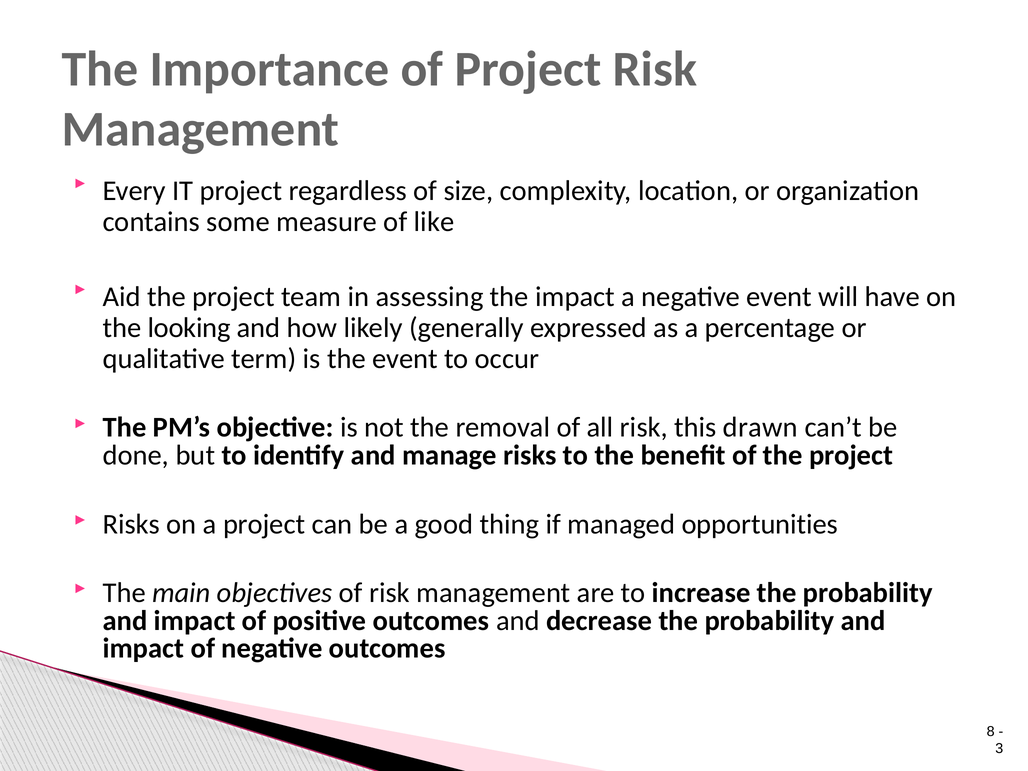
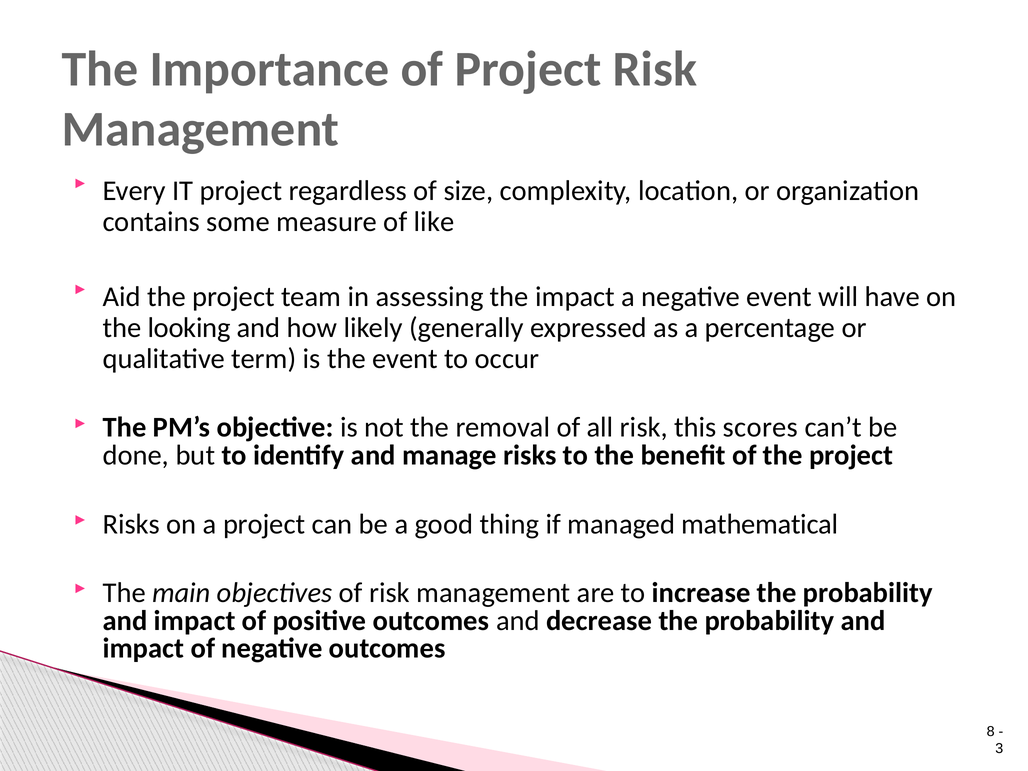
drawn: drawn -> scores
opportunities: opportunities -> mathematical
